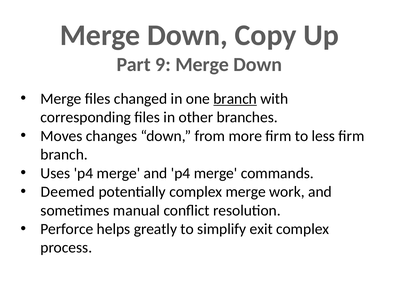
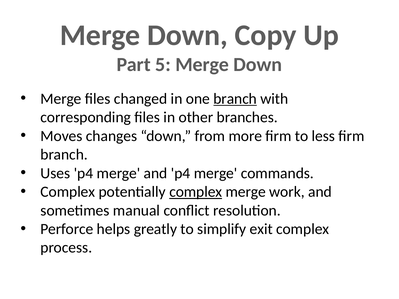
9: 9 -> 5
Deemed at (68, 192): Deemed -> Complex
complex at (196, 192) underline: none -> present
